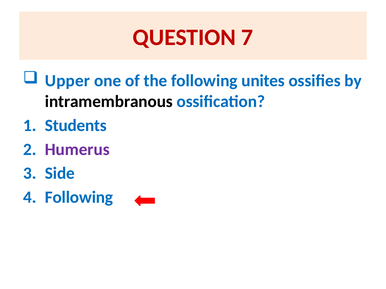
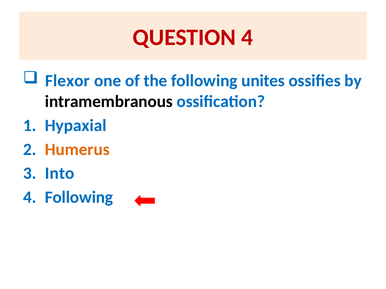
QUESTION 7: 7 -> 4
Upper: Upper -> Flexor
Students: Students -> Hypaxial
Humerus colour: purple -> orange
Side: Side -> Into
